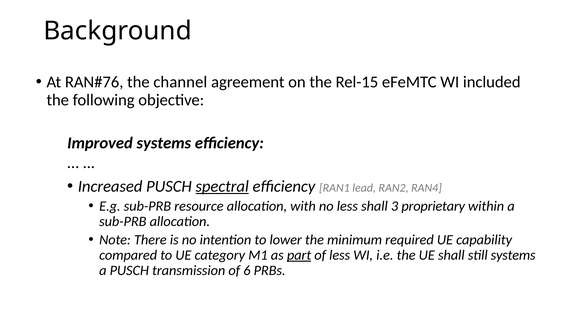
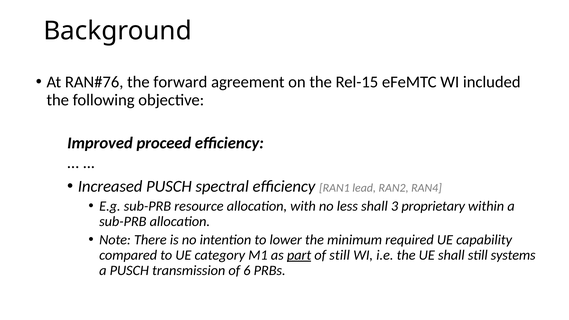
channel: channel -> forward
Improved systems: systems -> proceed
spectral underline: present -> none
of less: less -> still
